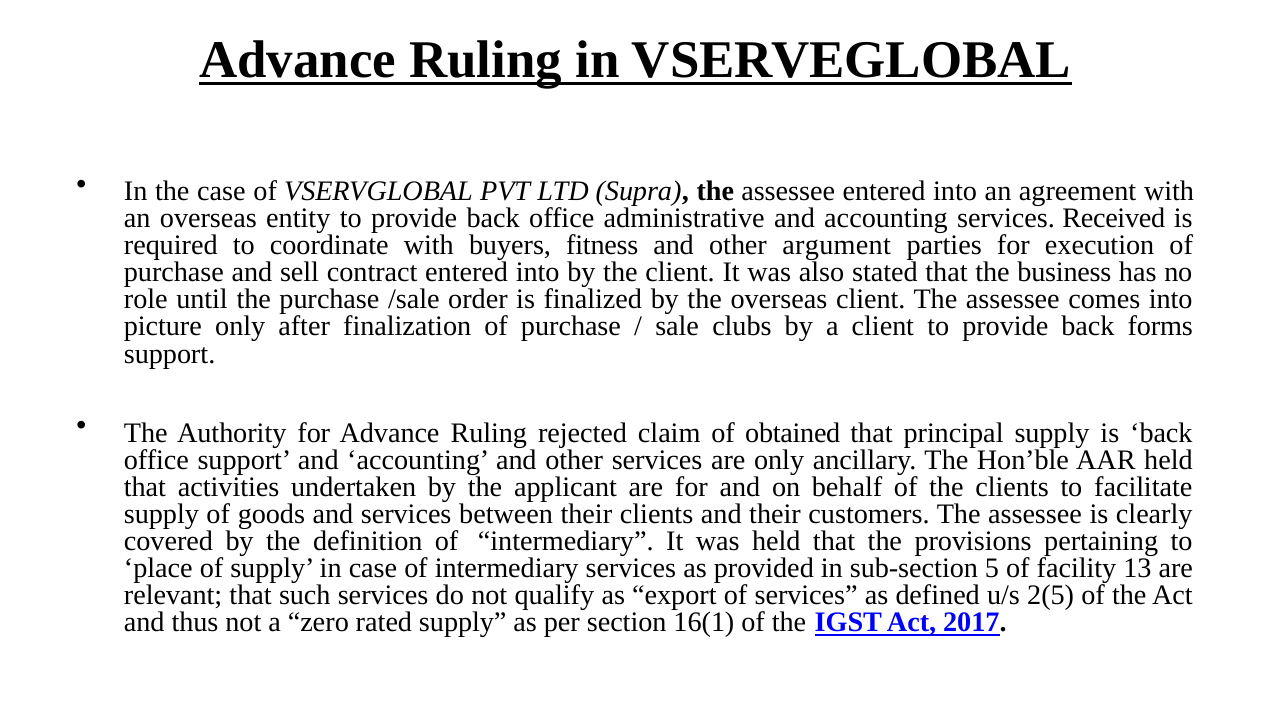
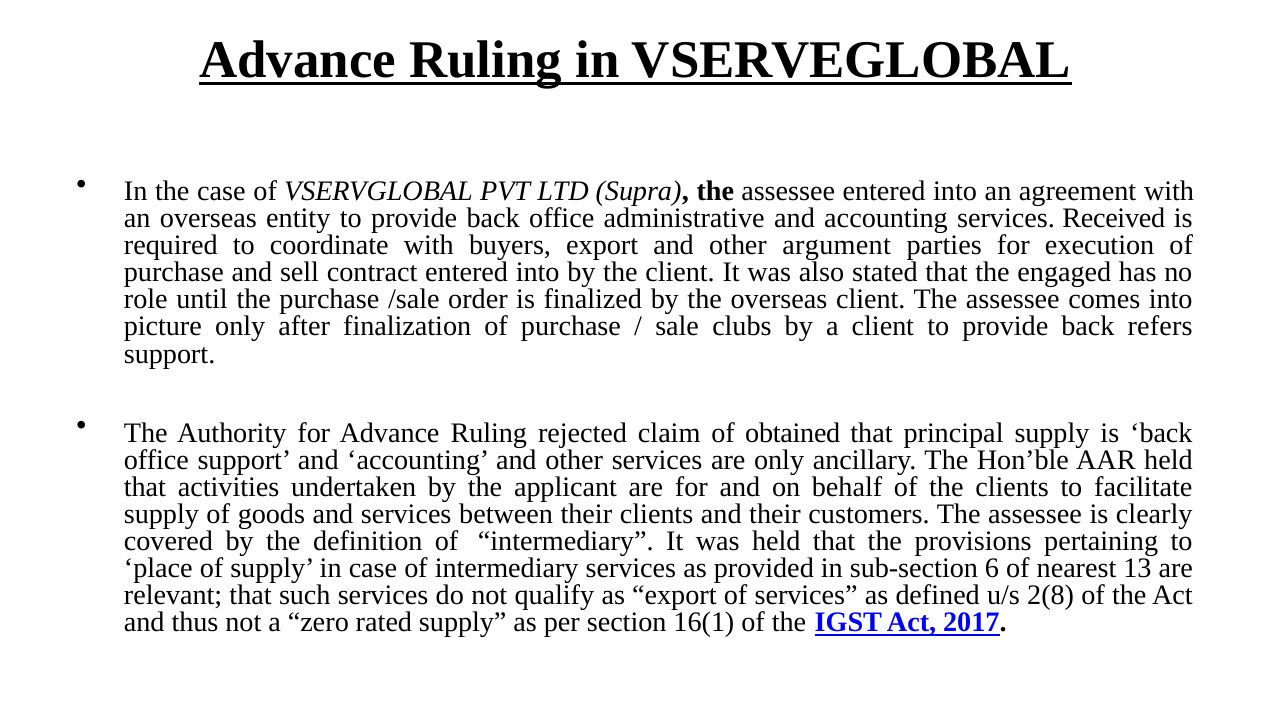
buyers fitness: fitness -> export
business: business -> engaged
forms: forms -> refers
5: 5 -> 6
facility: facility -> nearest
2(5: 2(5 -> 2(8
